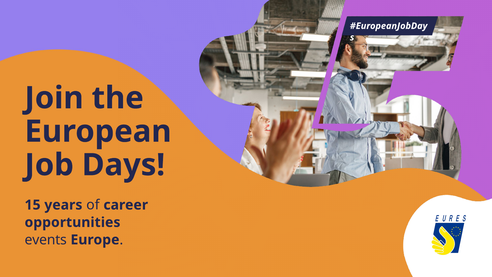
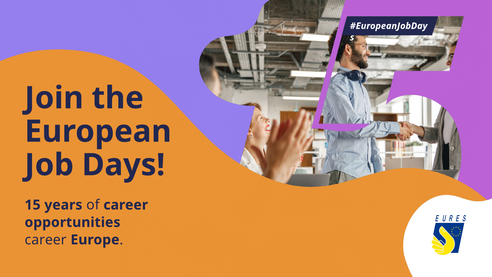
events at (46, 240): events -> career
